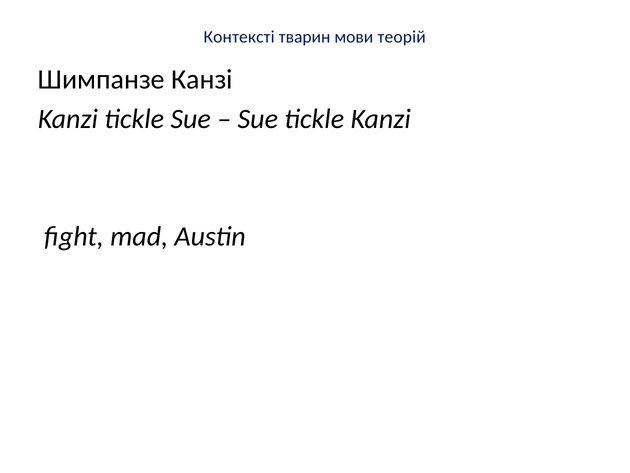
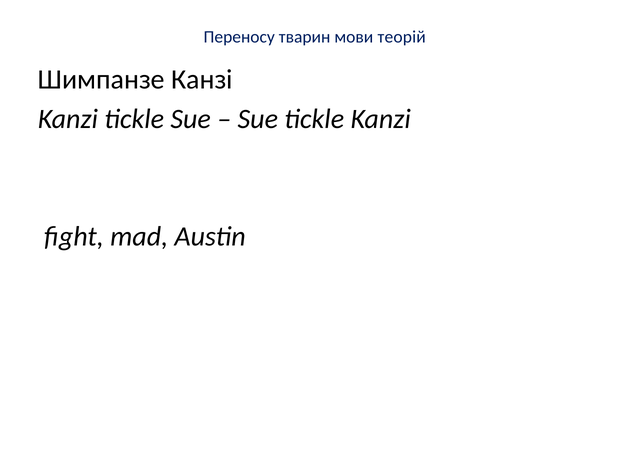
Контексті: Контексті -> Переносу
